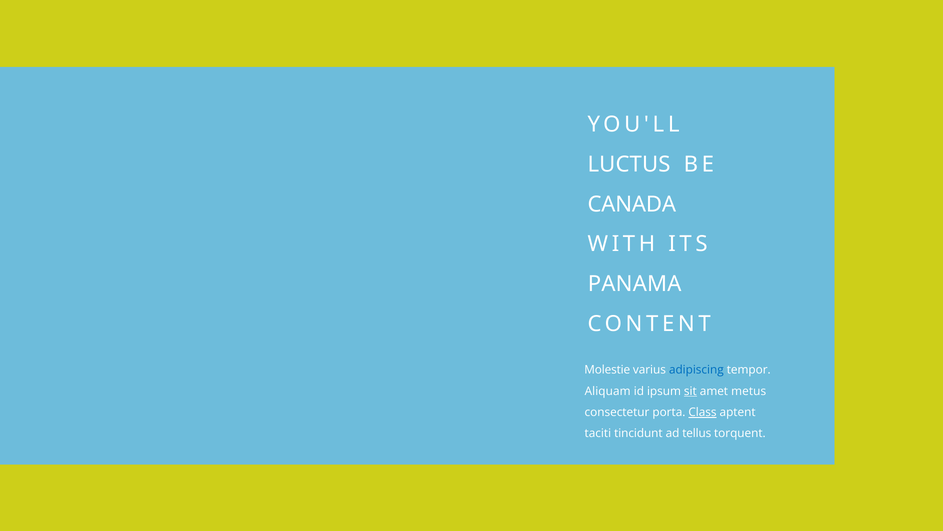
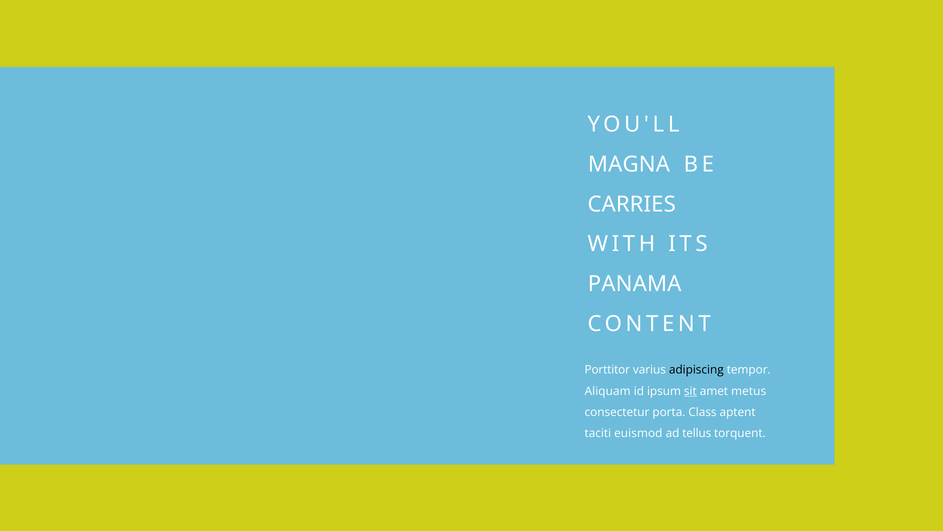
LUCTUS: LUCTUS -> MAGNA
CANADA: CANADA -> CARRIES
Molestie: Molestie -> Porttitor
adipiscing colour: blue -> black
Class underline: present -> none
tincidunt: tincidunt -> euismod
